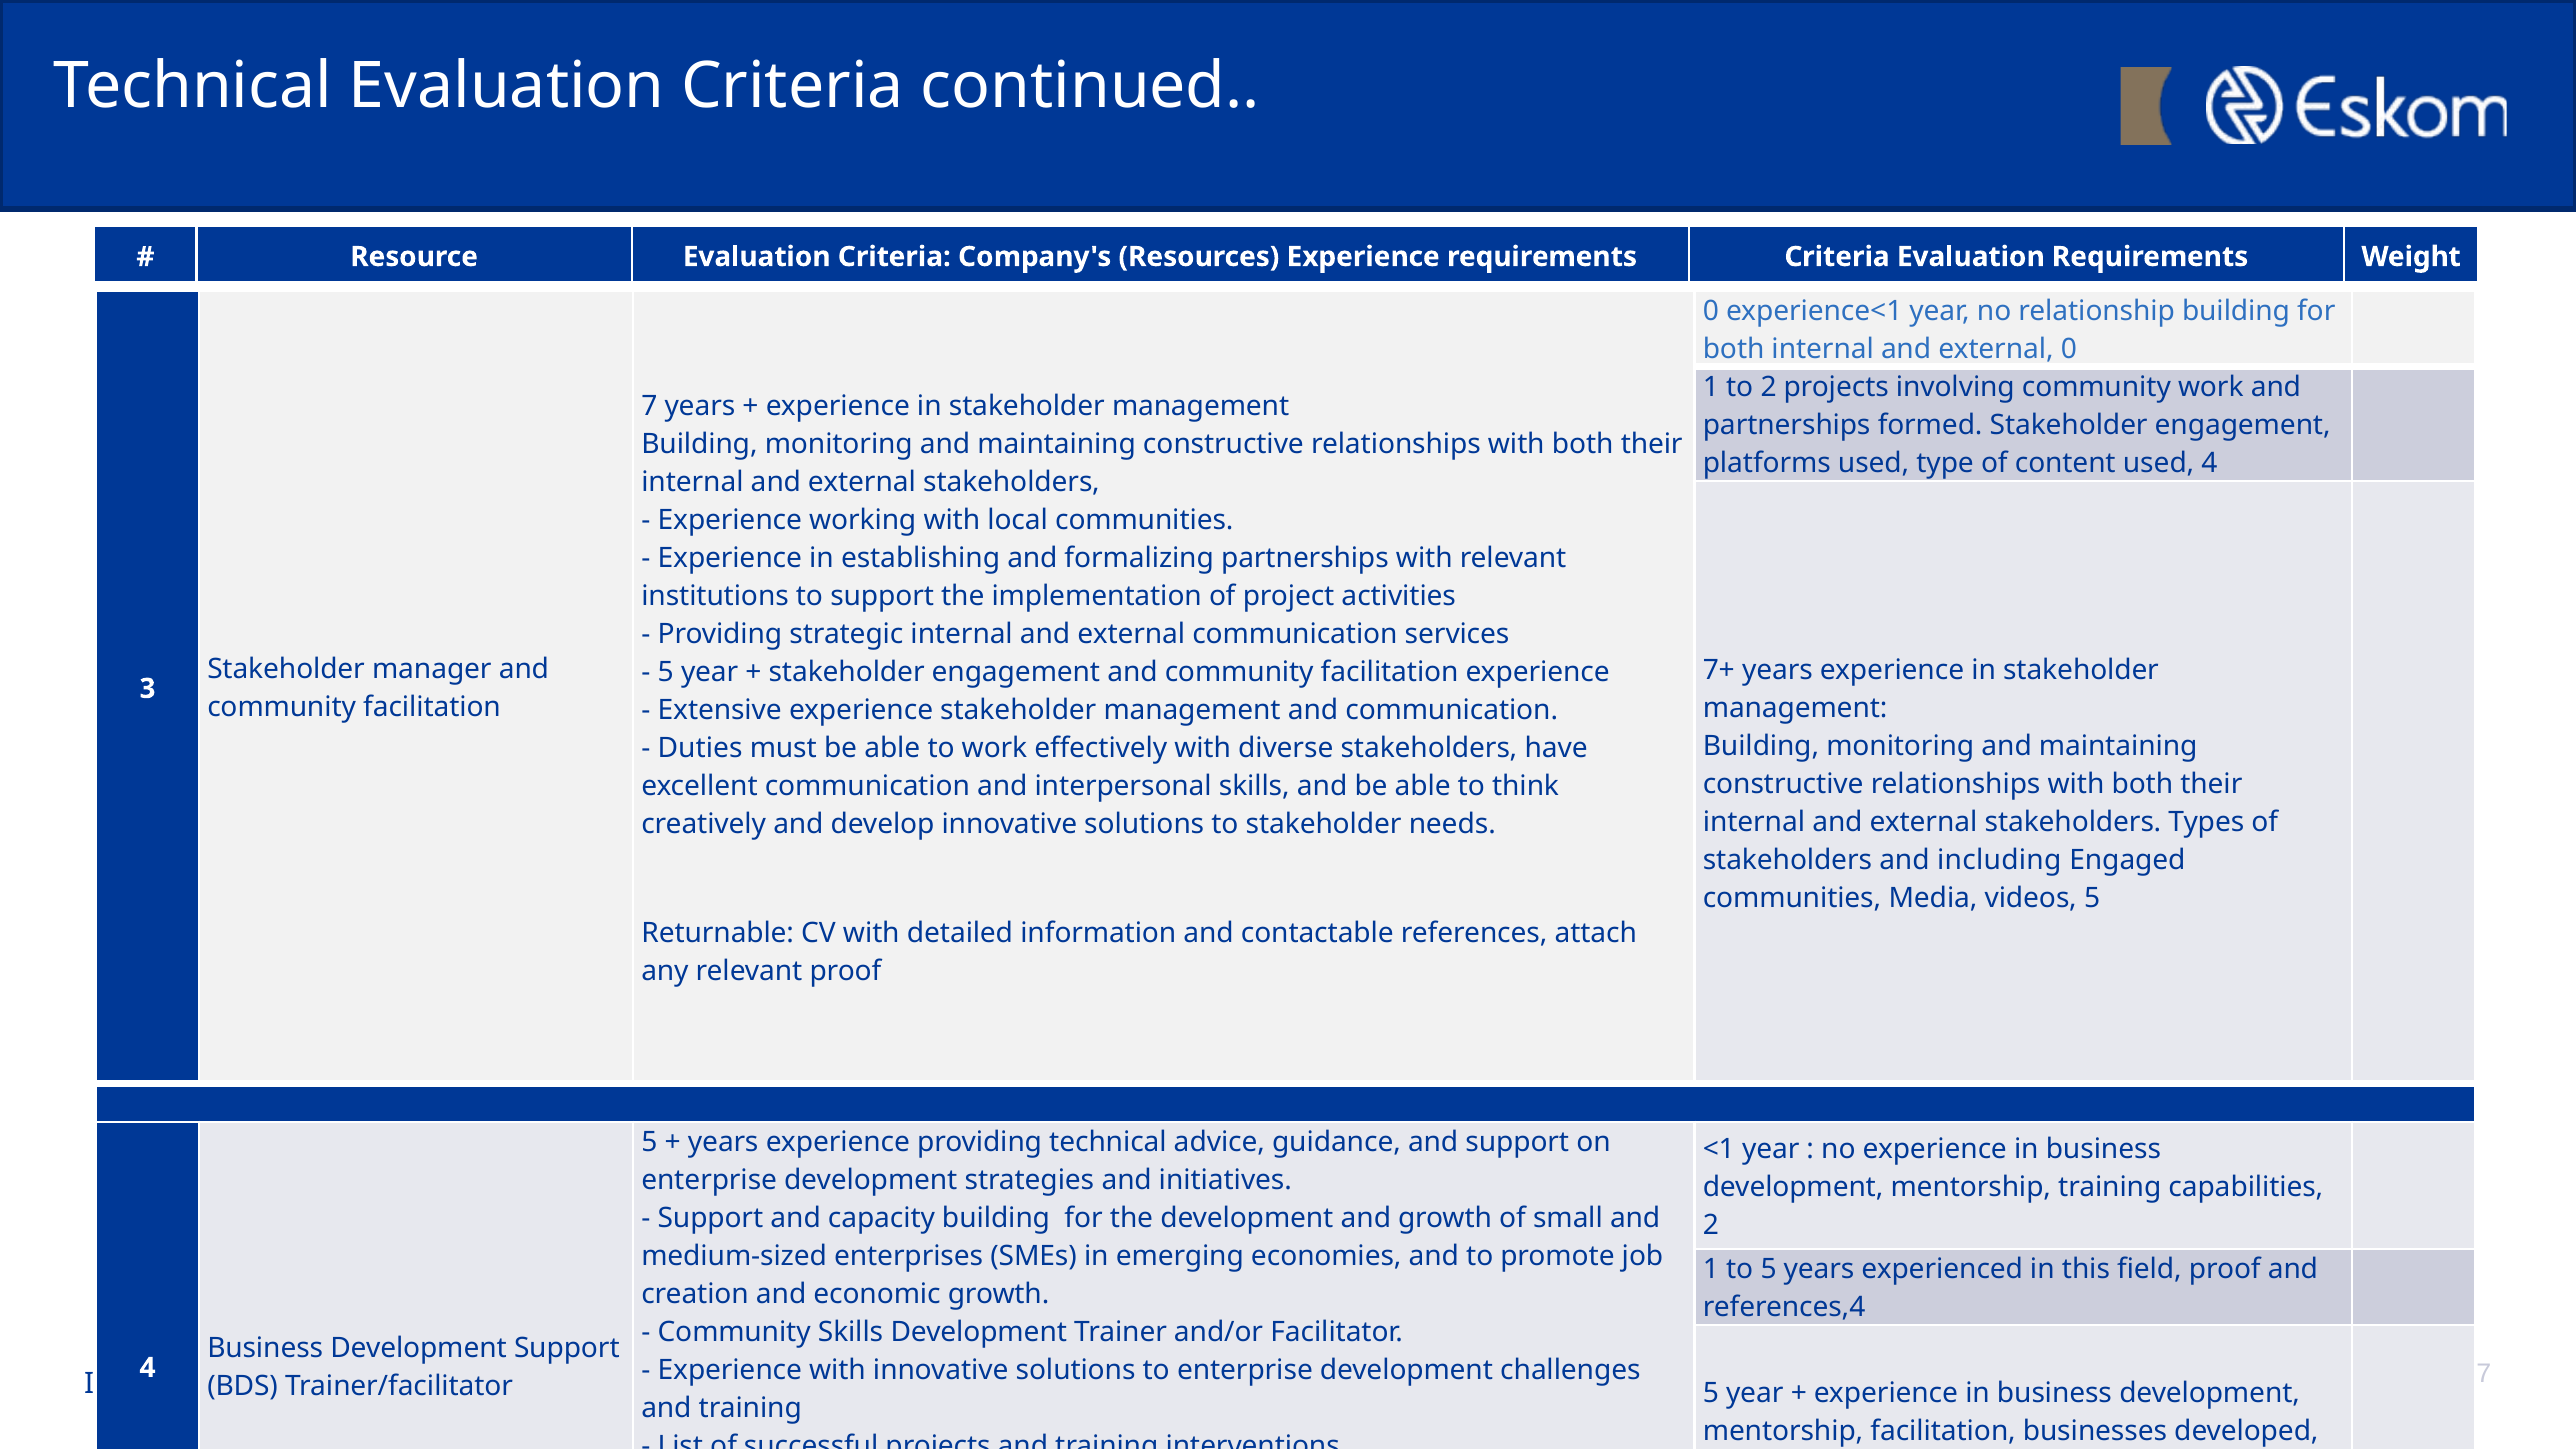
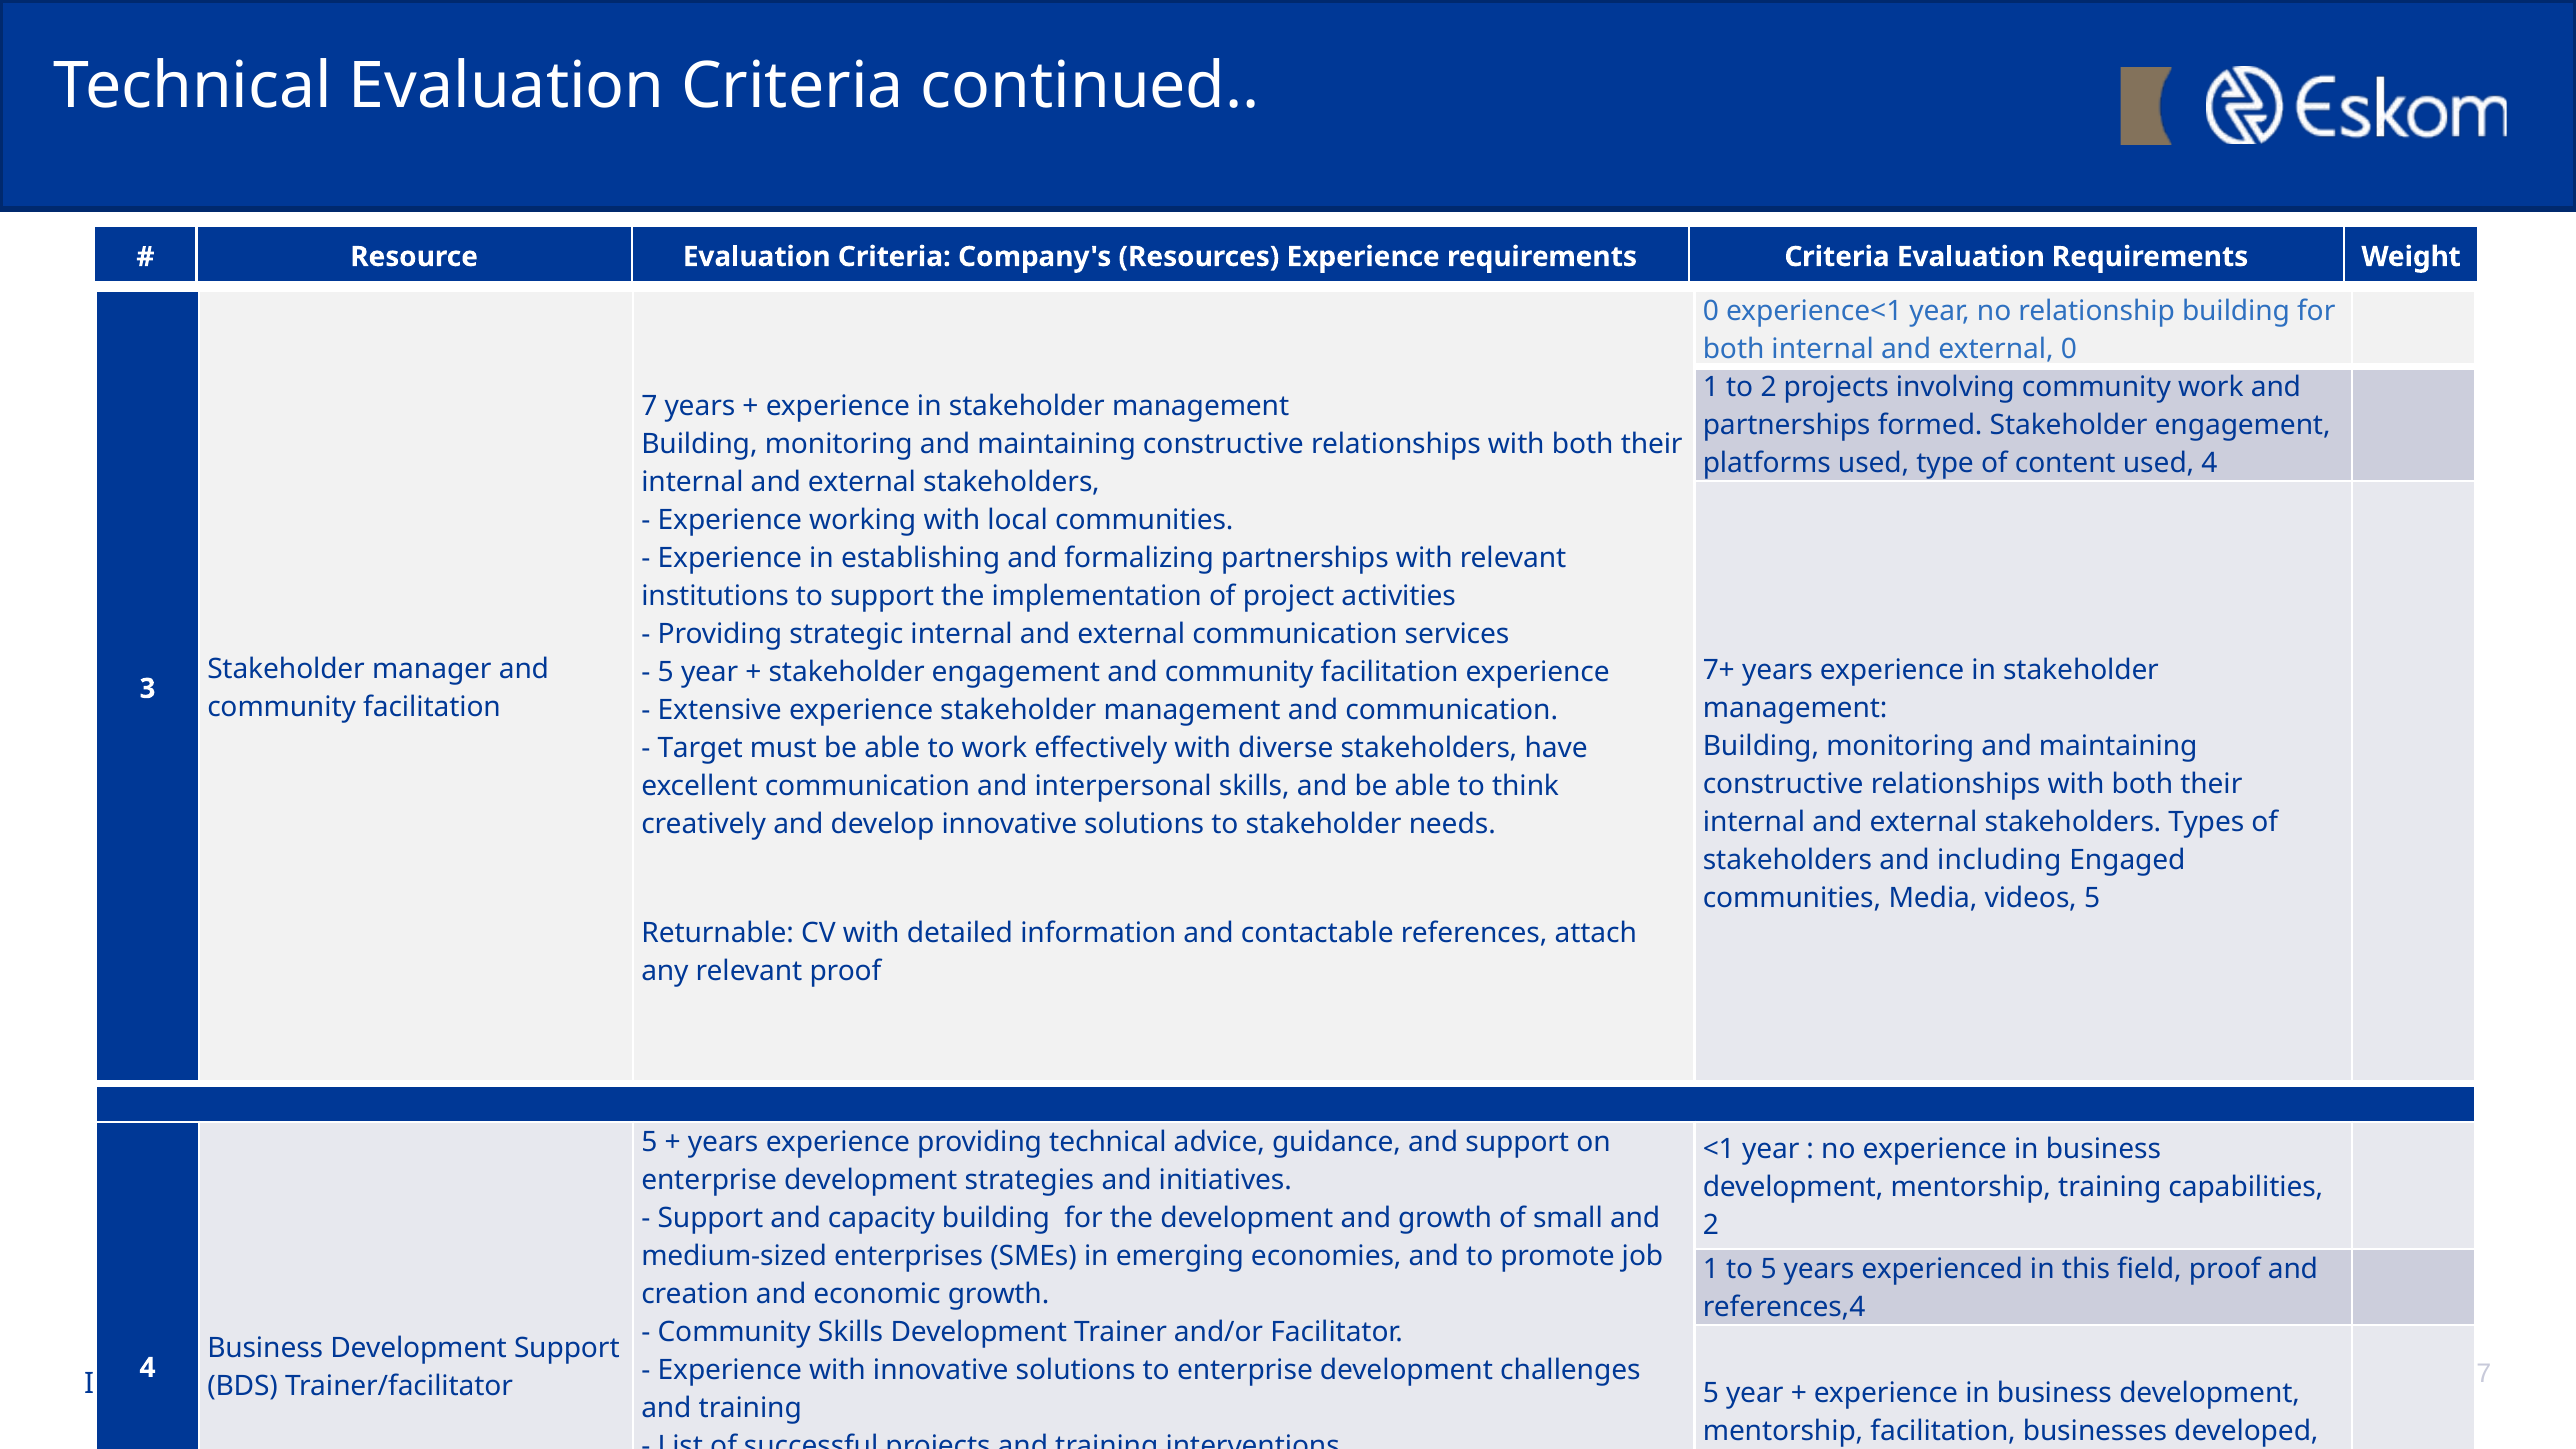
Duties: Duties -> Target
